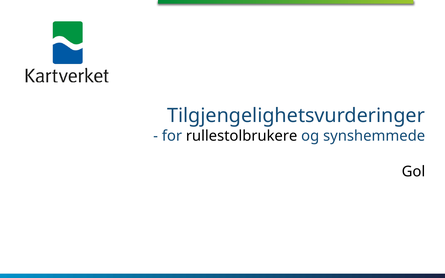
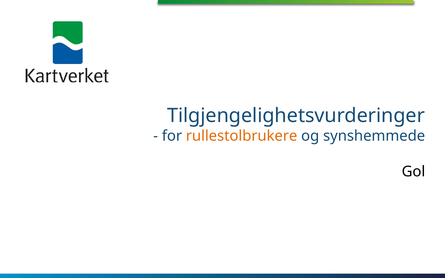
rullestolbrukere colour: black -> orange
